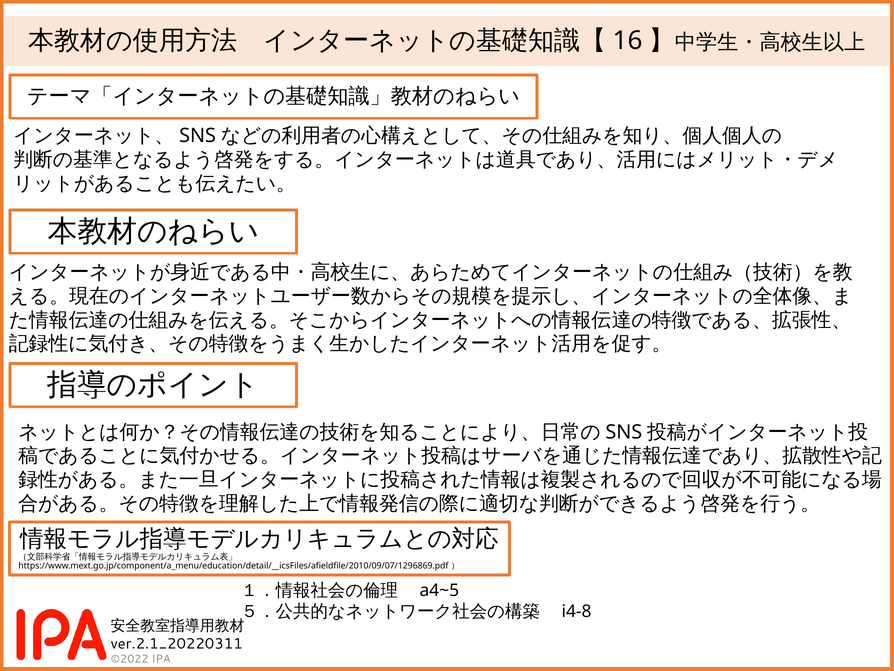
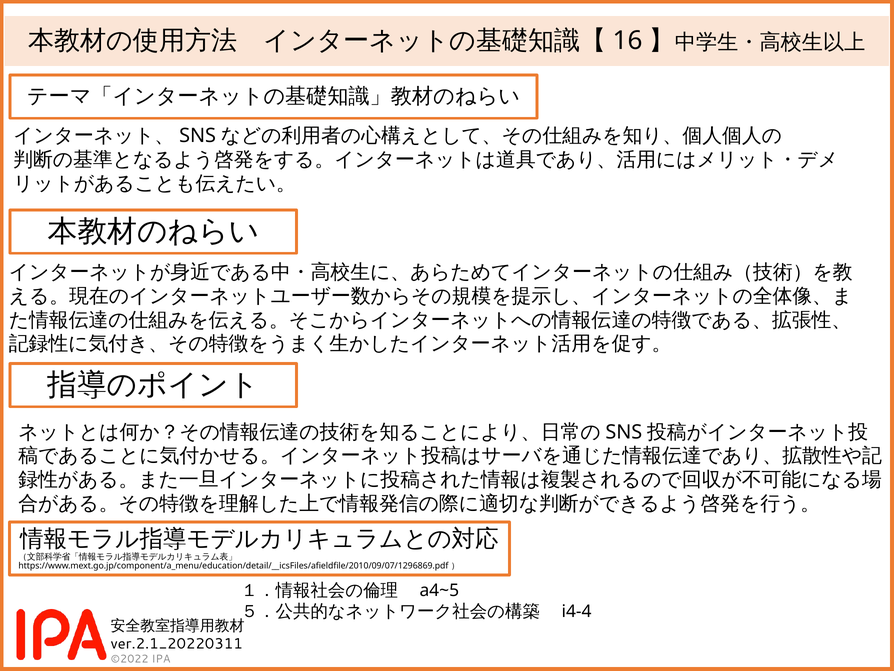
i4-8: i4-8 -> i4-4
